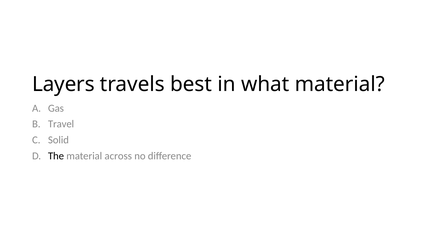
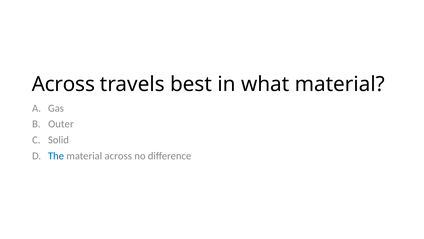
Layers at (63, 84): Layers -> Across
Travel: Travel -> Outer
The colour: black -> blue
